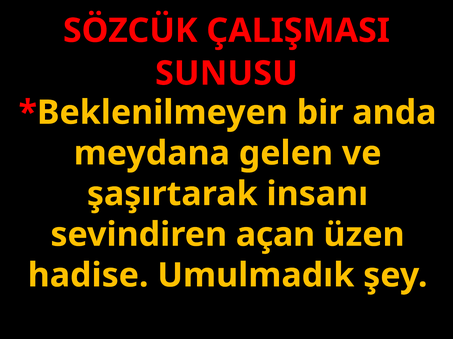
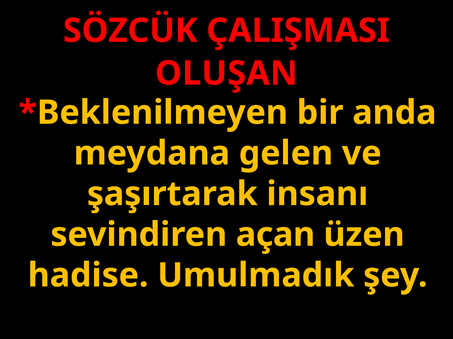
SUNUSU: SUNUSU -> OLUŞAN
